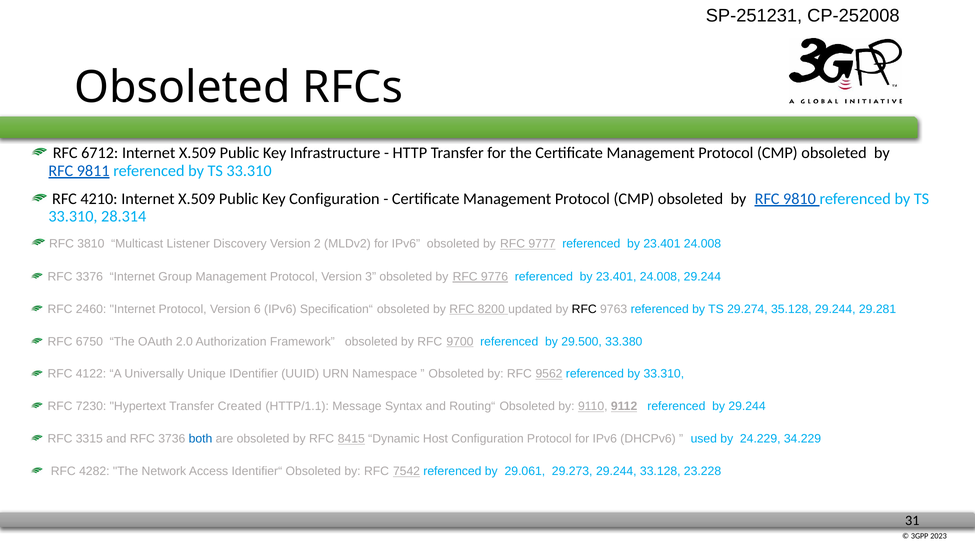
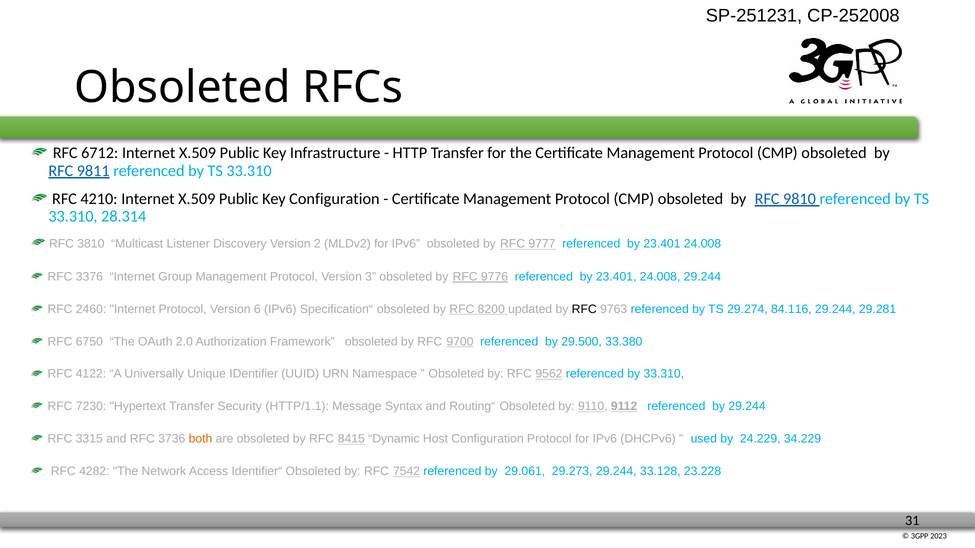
35.128: 35.128 -> 84.116
Created: Created -> Security
both colour: blue -> orange
